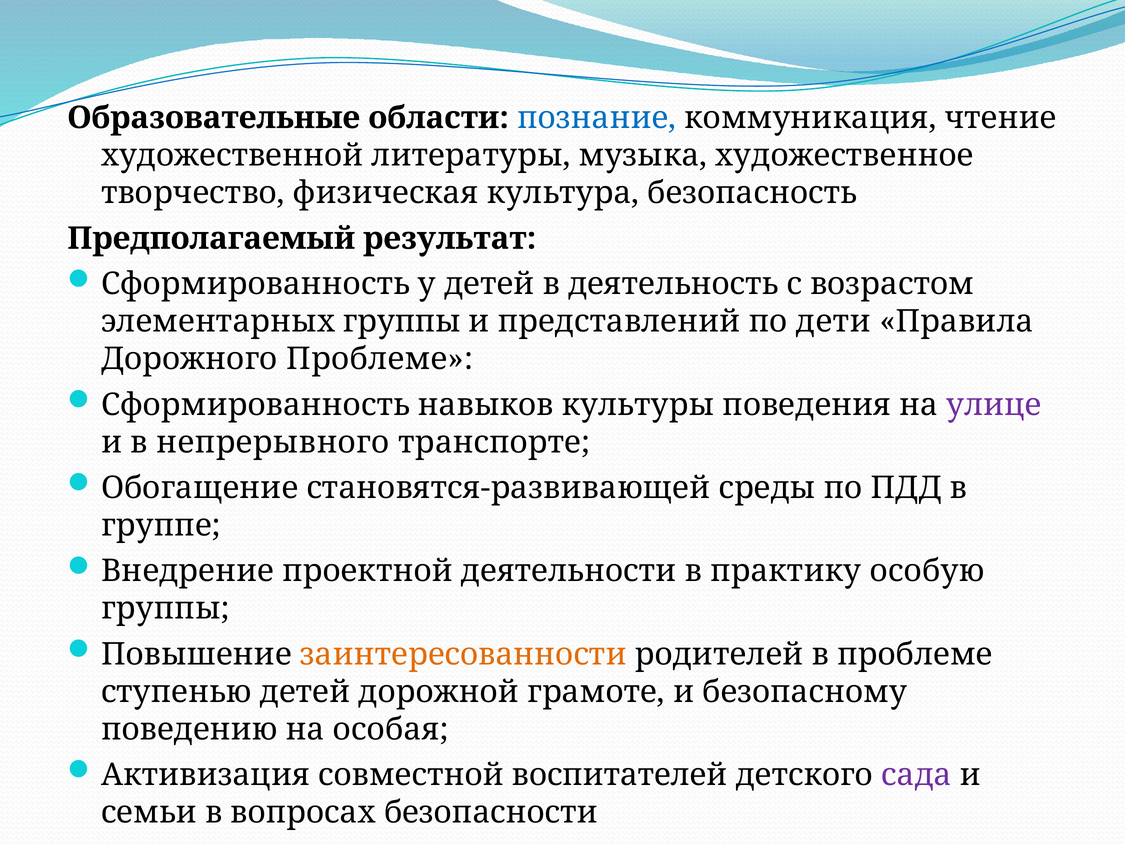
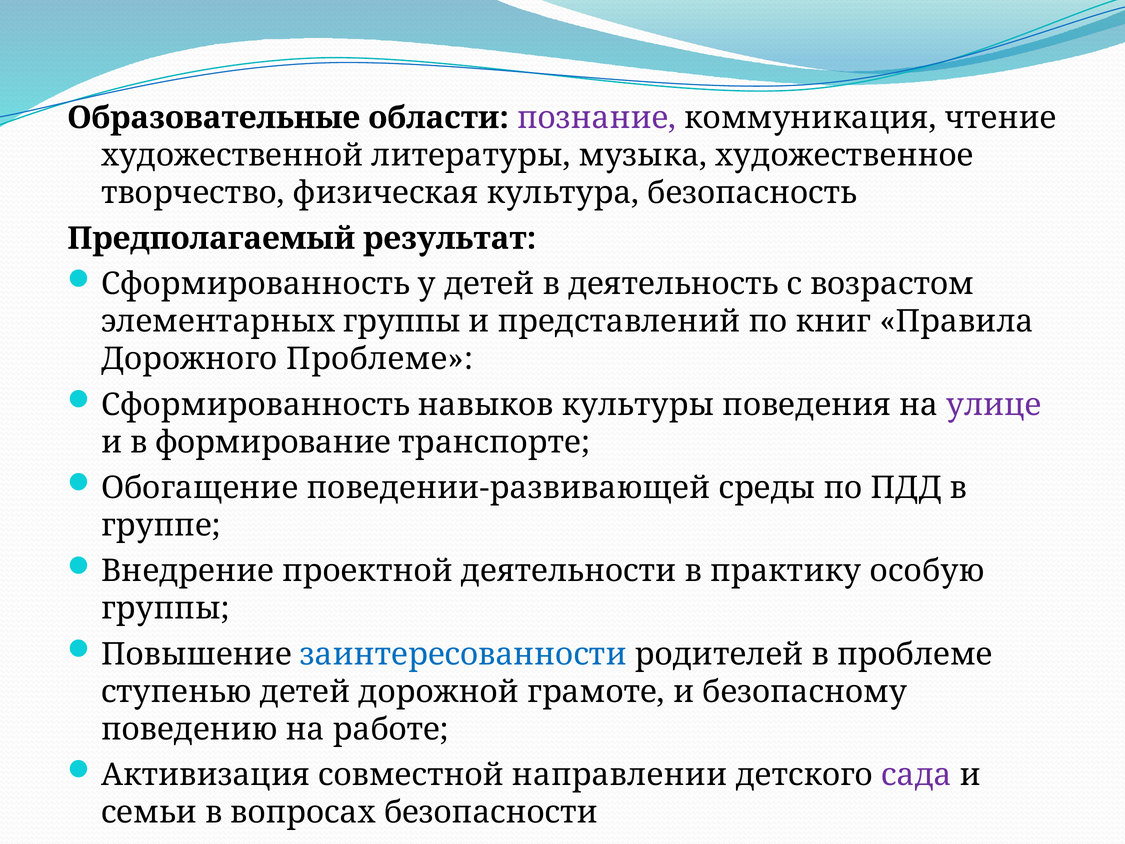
познание colour: blue -> purple
дети: дети -> книг
непрерывного: непрерывного -> формирование
становятся-развивающей: становятся-развивающей -> поведении-развивающей
заинтересованности colour: orange -> blue
особая: особая -> работе
воспитателей: воспитателей -> направлении
